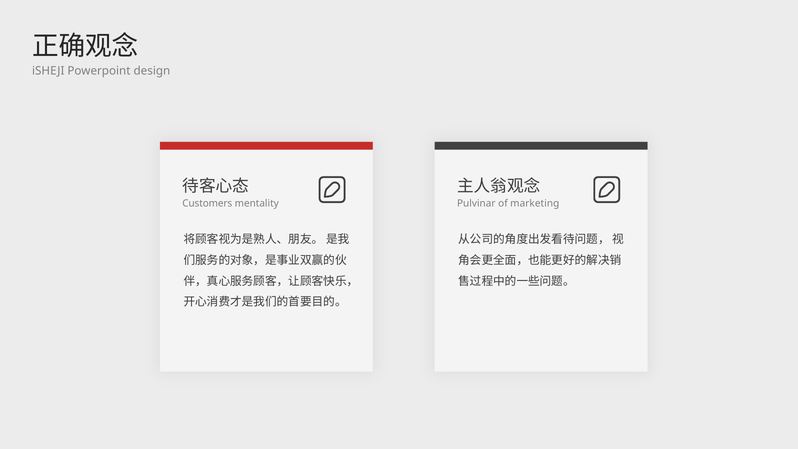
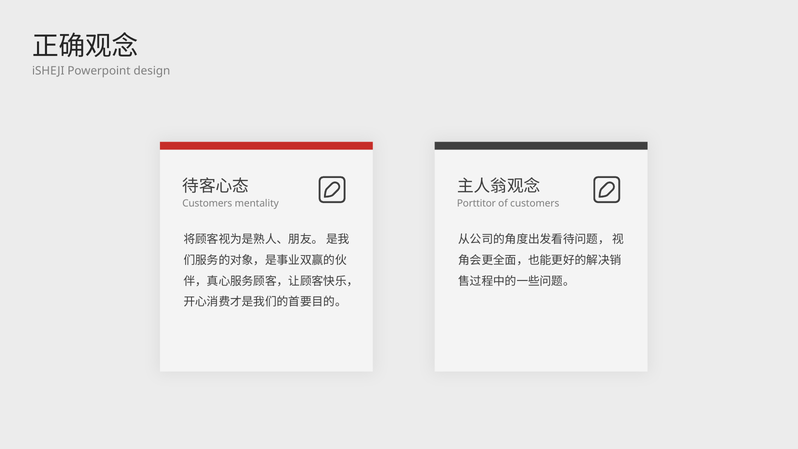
Pulvinar: Pulvinar -> Porttitor
of marketing: marketing -> customers
